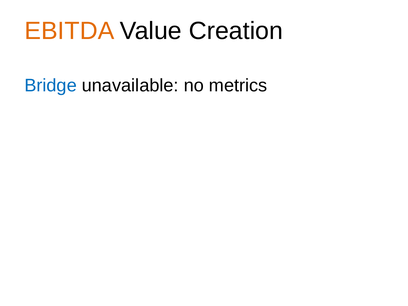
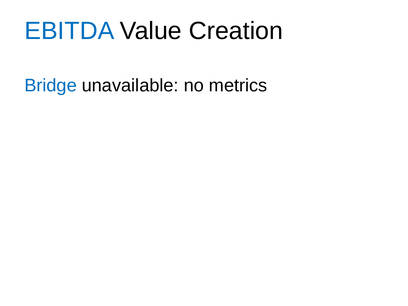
EBITDA colour: orange -> blue
